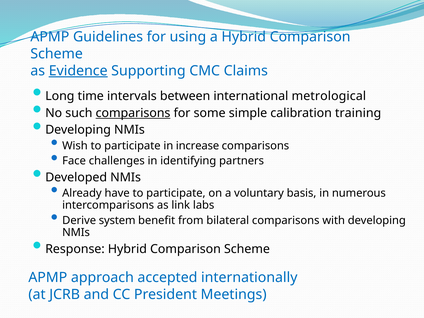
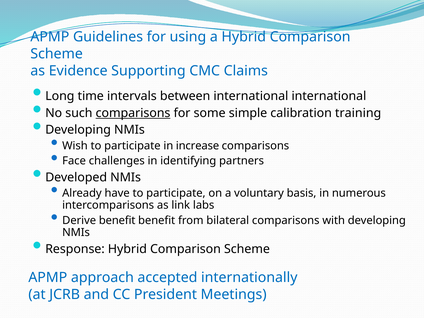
Evidence underline: present -> none
international metrological: metrological -> international
Derive system: system -> benefit
